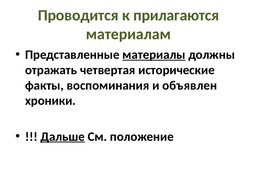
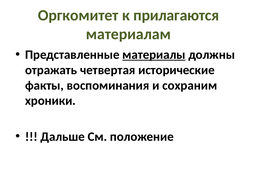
Проводится: Проводится -> Оргкомитет
объявлен: объявлен -> сохраним
Дальше underline: present -> none
